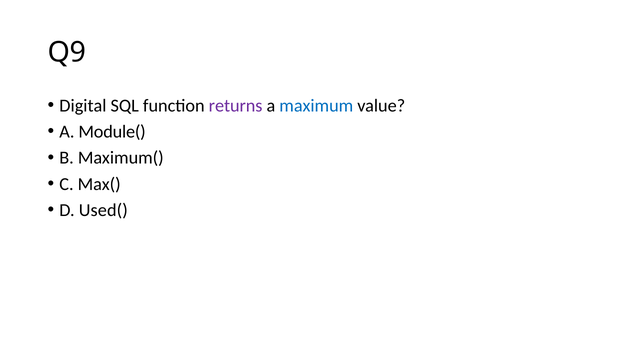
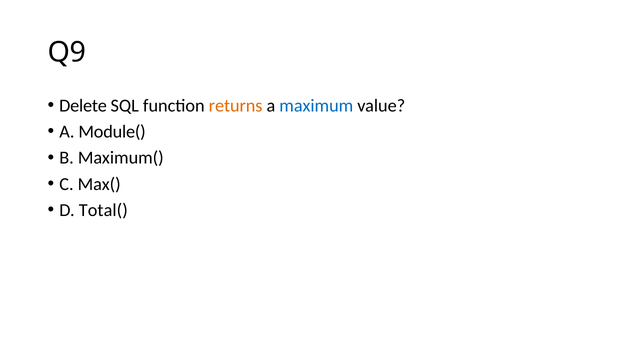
Digital: Digital -> Delete
returns colour: purple -> orange
Used(: Used( -> Total(
